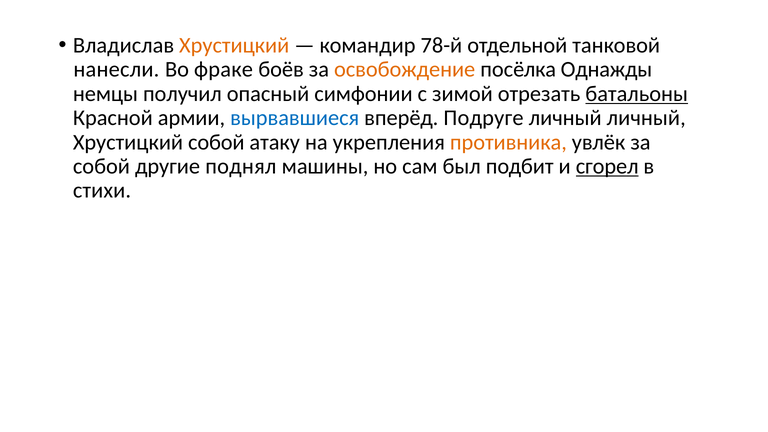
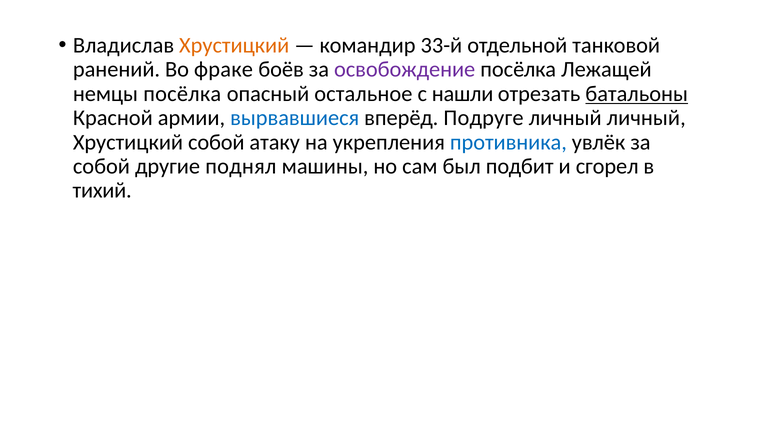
78-й: 78-й -> 33-й
нанесли: нанесли -> ранений
освобождение colour: orange -> purple
Однажды: Однажды -> Лежащей
немцы получил: получил -> посёлка
симфонии: симфонии -> остальное
зимой: зимой -> нашли
противника colour: orange -> blue
сгорел underline: present -> none
стихи: стихи -> тихий
